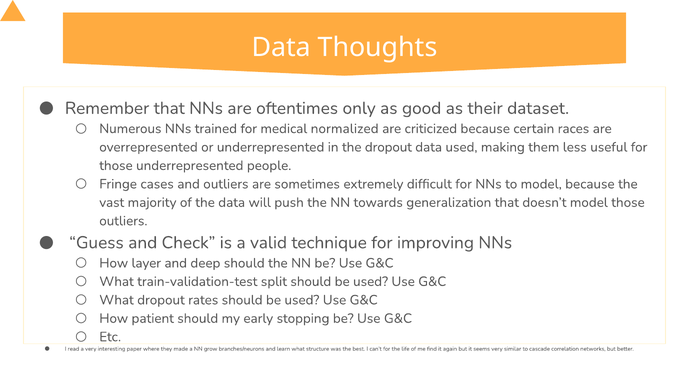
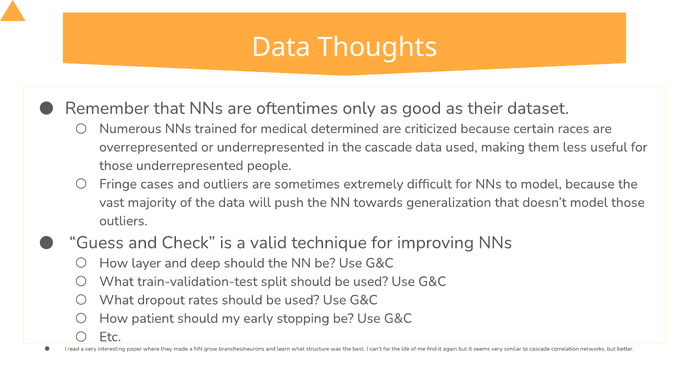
normalized: normalized -> determined
the dropout: dropout -> cascade
